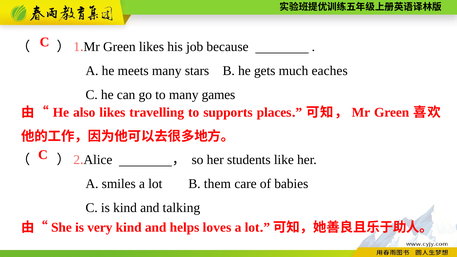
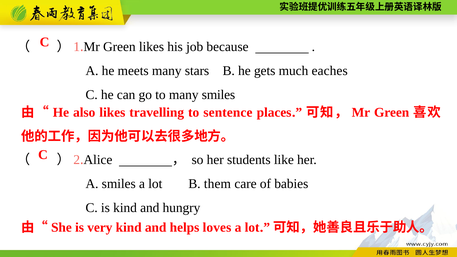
many games: games -> smiles
supports: supports -> sentence
talking: talking -> hungry
